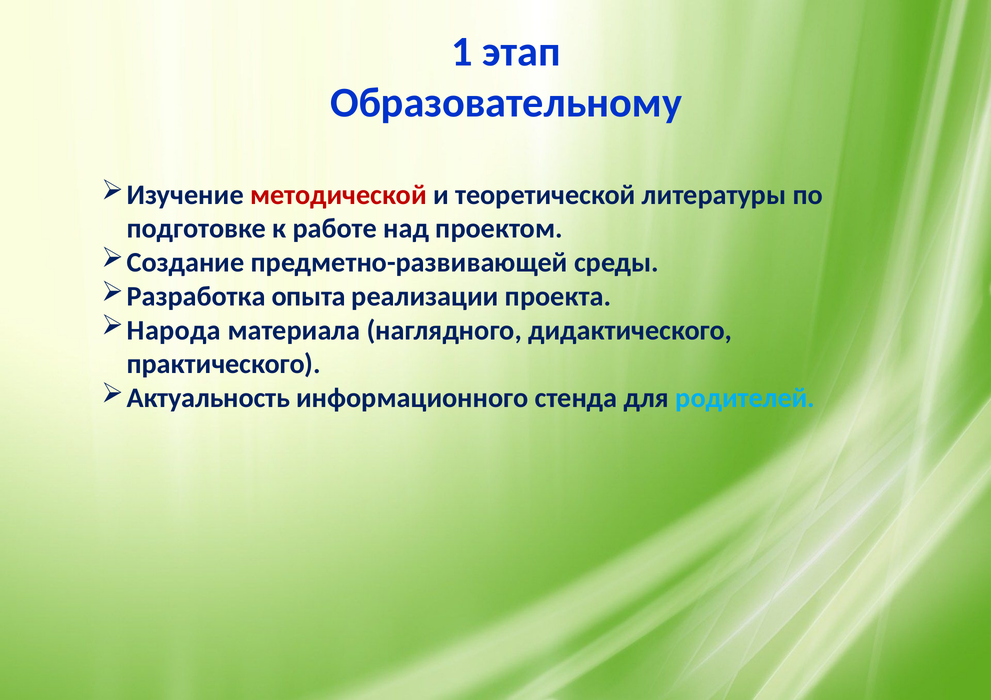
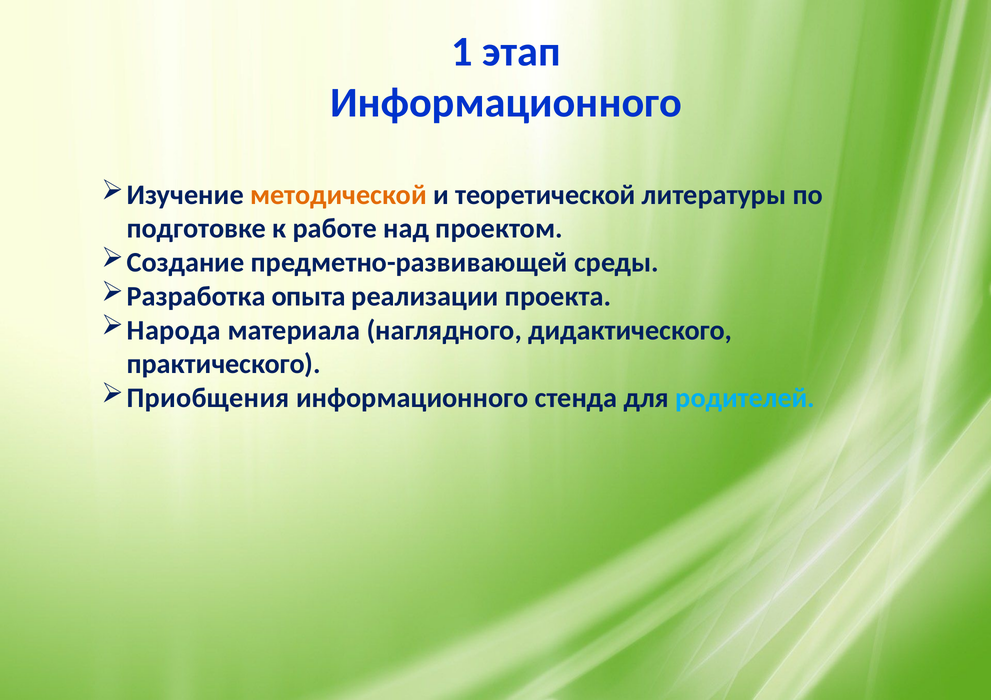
Образовательному at (506, 103): Образовательному -> Информационного
методической colour: red -> orange
Актуальность: Актуальность -> Приобщения
